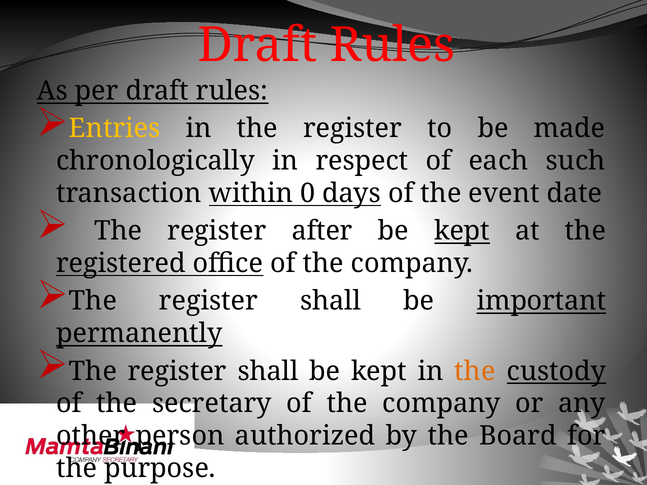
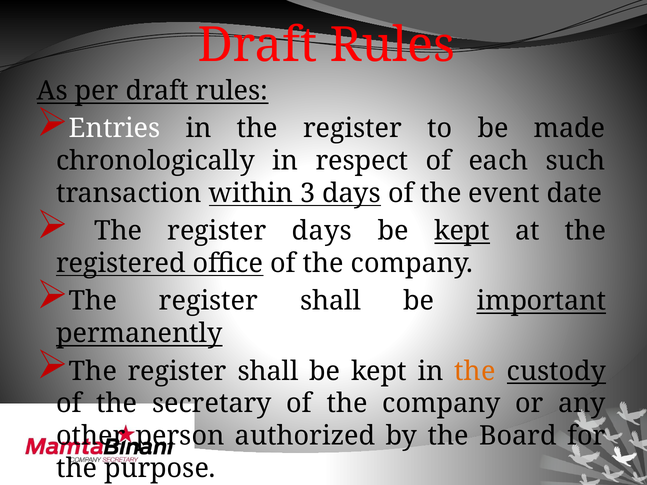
Entries colour: yellow -> white
0: 0 -> 3
register after: after -> days
